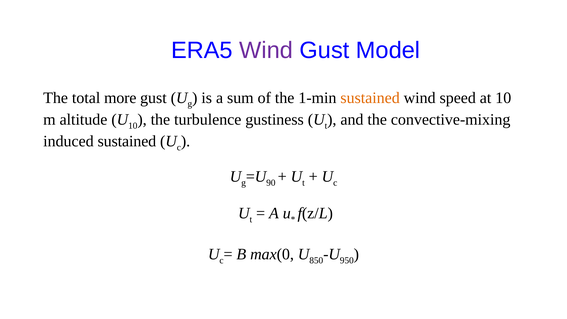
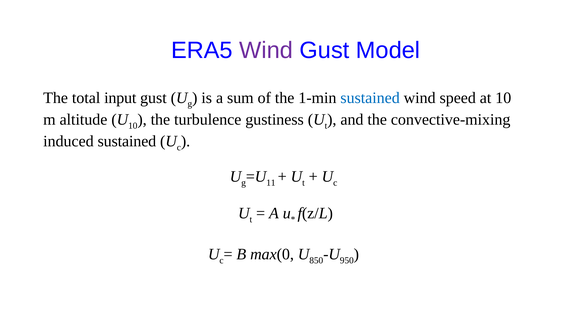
more: more -> input
sustained at (370, 98) colour: orange -> blue
90: 90 -> 11
